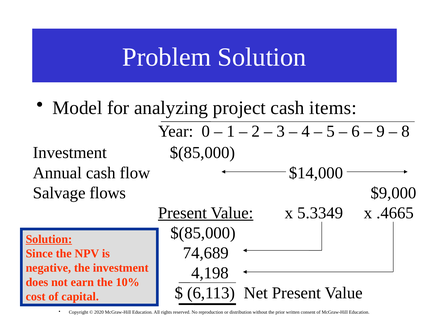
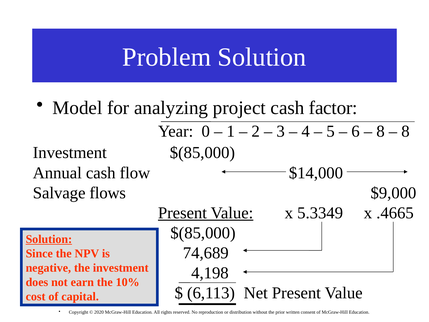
items: items -> factor
9 at (381, 131): 9 -> 8
